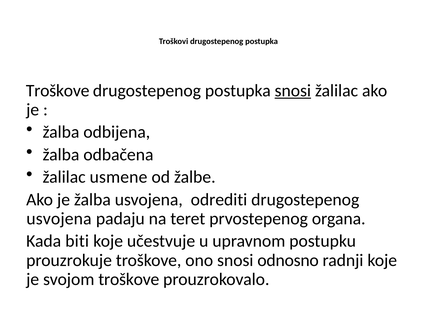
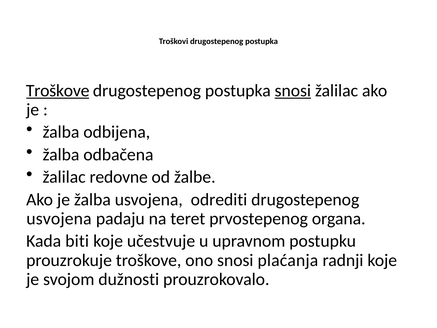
Troškove at (58, 90) underline: none -> present
usmene: usmene -> redovne
odnosno: odnosno -> plaćanja
svojom troškove: troškove -> dužnosti
